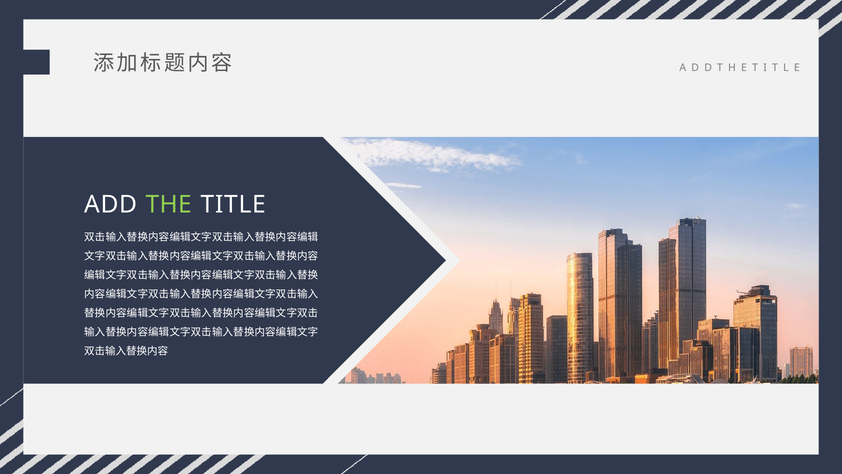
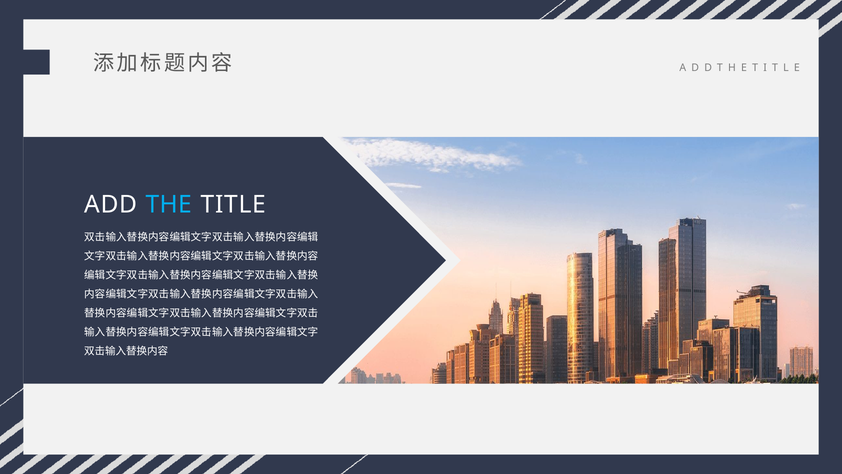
THE colour: light green -> light blue
